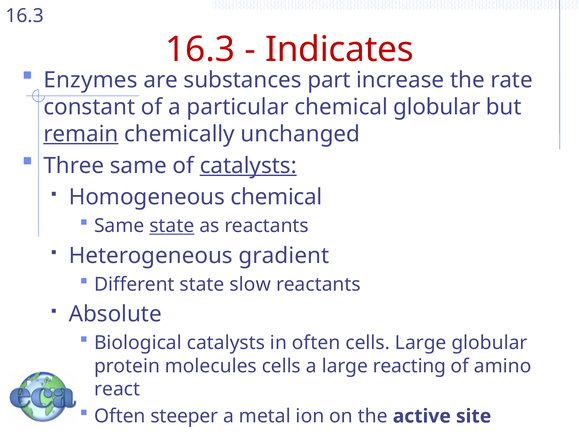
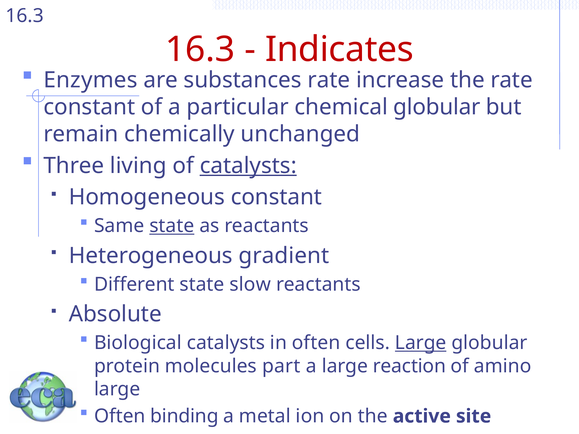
substances part: part -> rate
remain underline: present -> none
Three same: same -> living
Homogeneous chemical: chemical -> constant
Large at (421, 343) underline: none -> present
molecules cells: cells -> part
reacting: reacting -> reaction
react at (117, 389): react -> large
steeper: steeper -> binding
